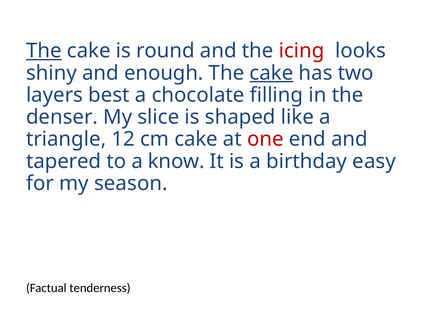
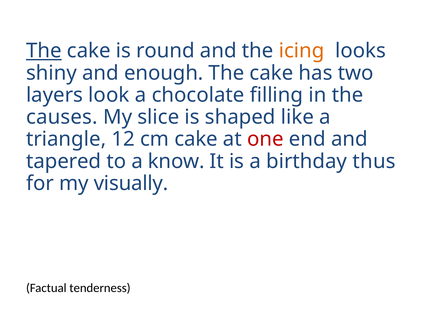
icing colour: red -> orange
cake at (271, 73) underline: present -> none
best: best -> look
denser: denser -> causes
easy: easy -> thus
season: season -> visually
